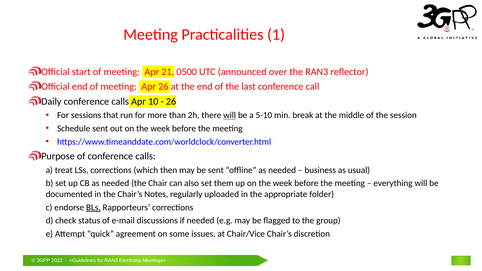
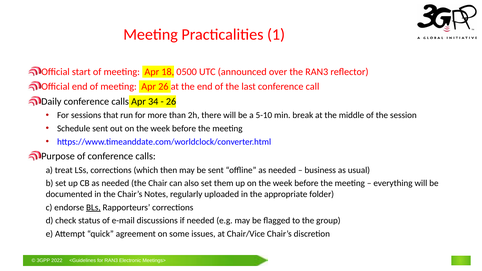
21: 21 -> 18
10: 10 -> 34
will at (230, 115) underline: present -> none
